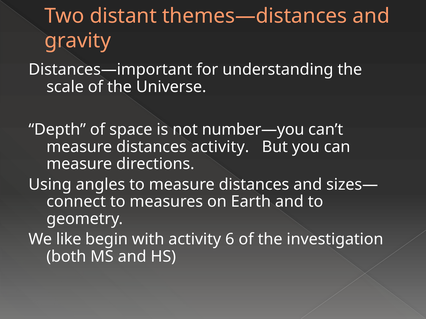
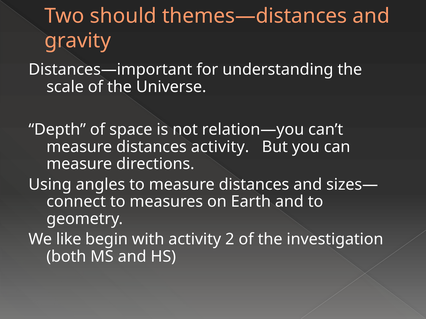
distant: distant -> should
number—you: number—you -> relation—you
6: 6 -> 2
